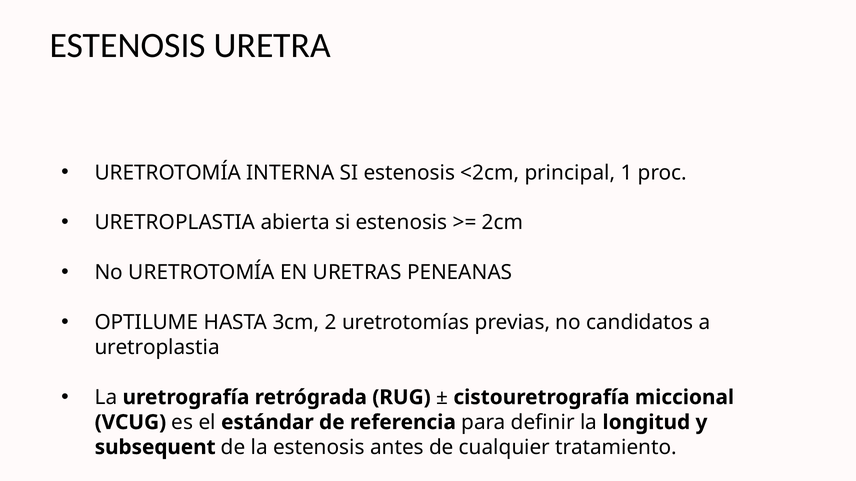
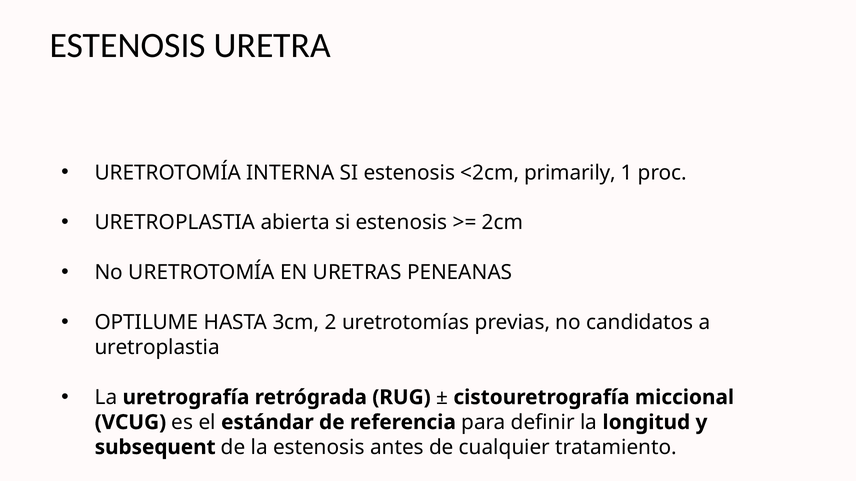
principal: principal -> primarily
